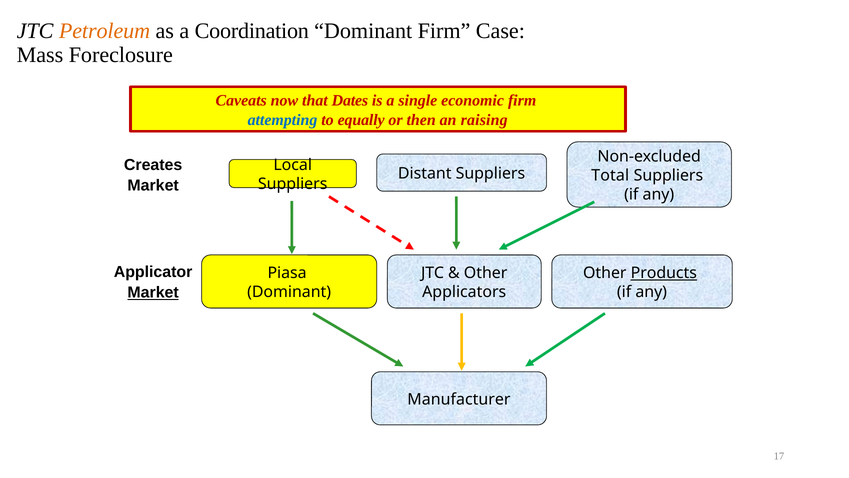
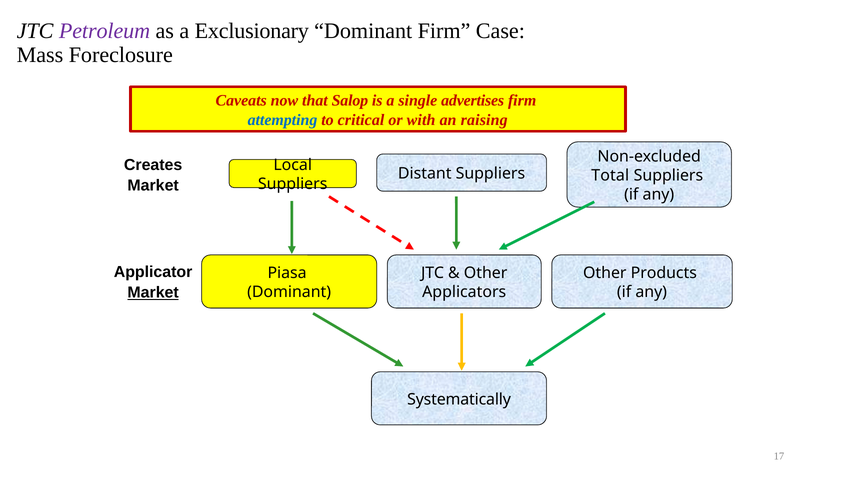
Petroleum colour: orange -> purple
Coordination: Coordination -> Exclusionary
Dates: Dates -> Salop
economic: economic -> advertises
equally: equally -> critical
then: then -> with
Products underline: present -> none
Manufacturer: Manufacturer -> Systematically
